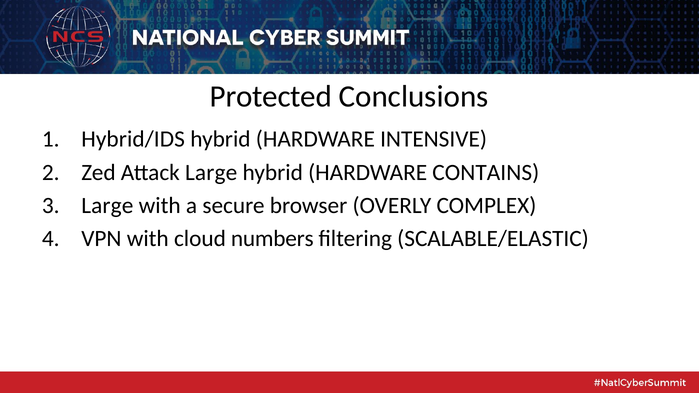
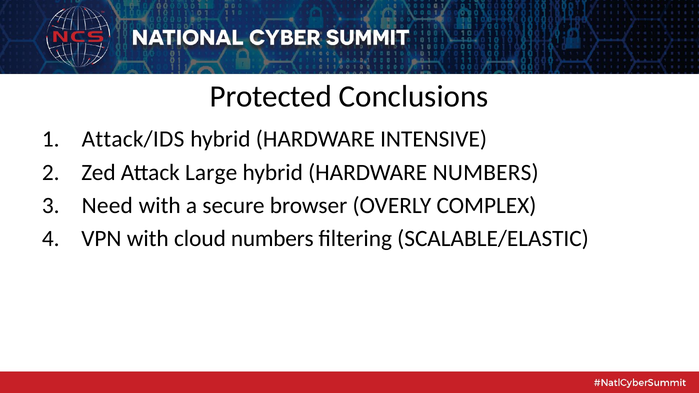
Hybrid/IDS: Hybrid/IDS -> Attack/IDS
HARDWARE CONTAINS: CONTAINS -> NUMBERS
Large at (107, 206): Large -> Need
